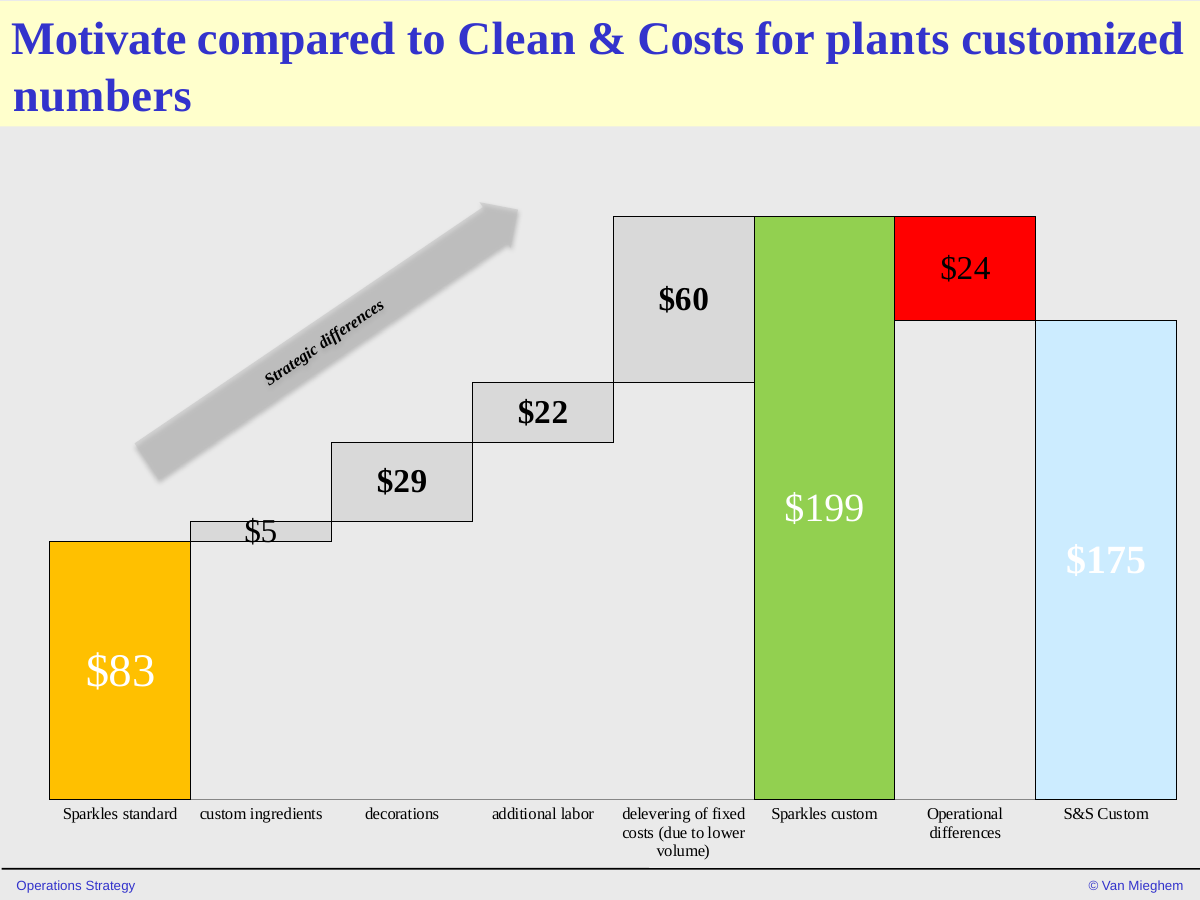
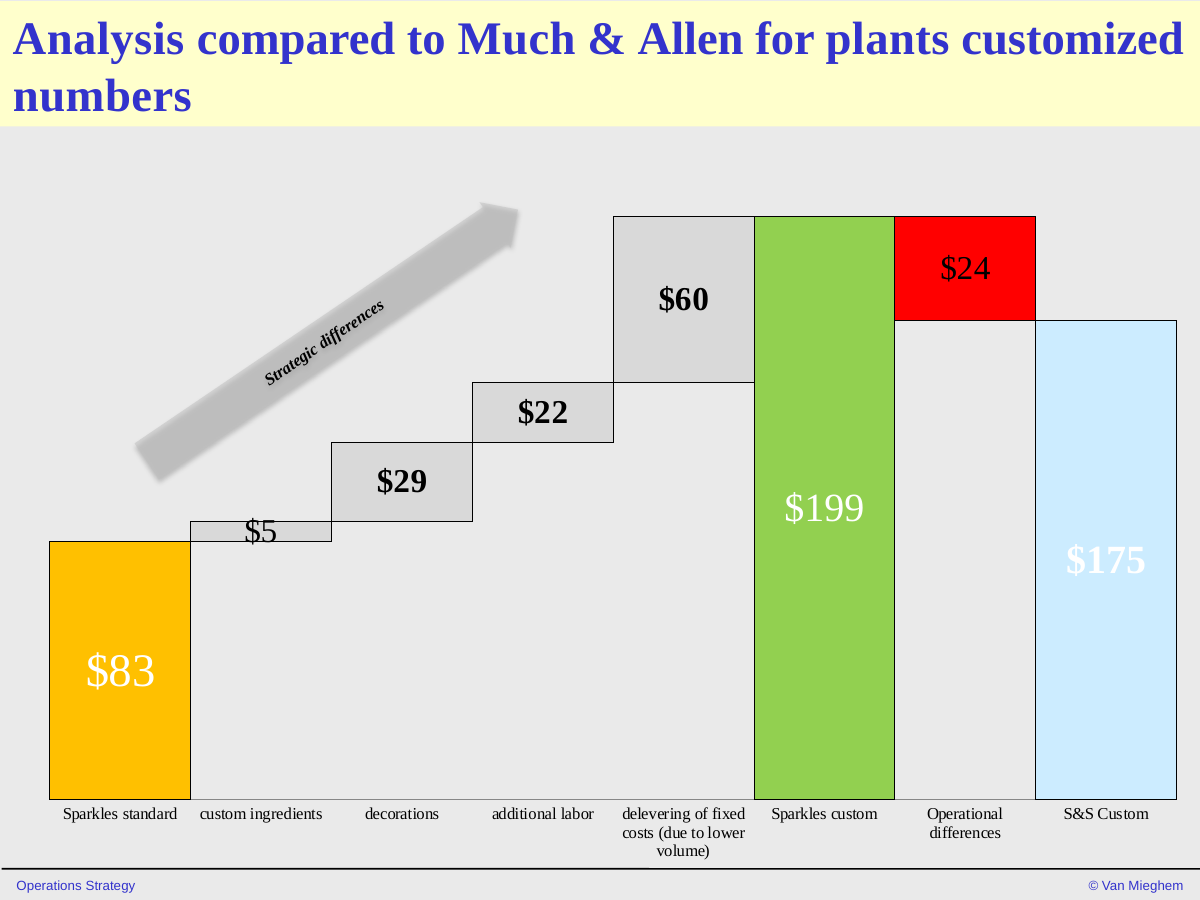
Motivate: Motivate -> Analysis
Clean: Clean -> Much
Costs at (691, 40): Costs -> Allen
